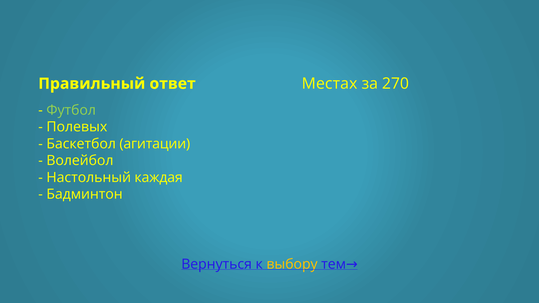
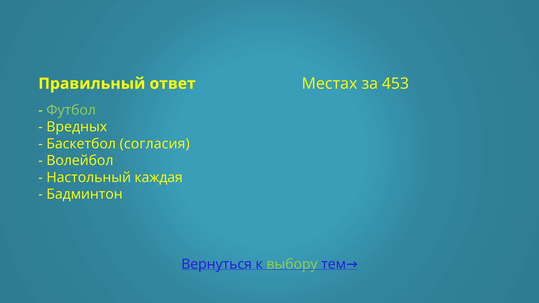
270: 270 -> 453
Полевых: Полевых -> Вредных
агитации: агитации -> согласия
выбору colour: yellow -> light green
